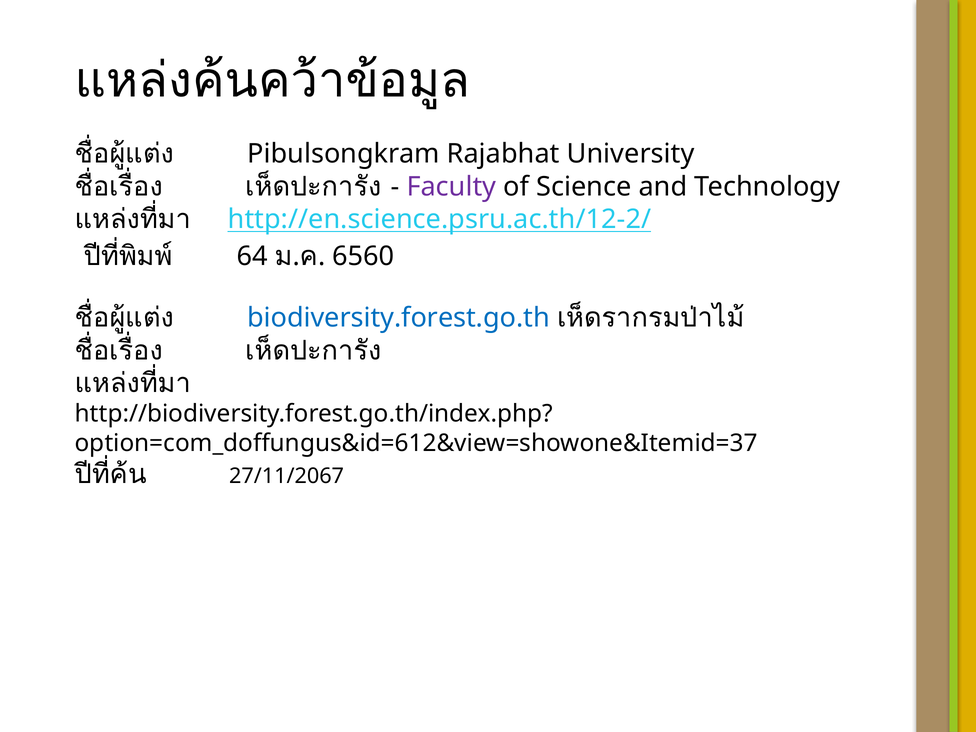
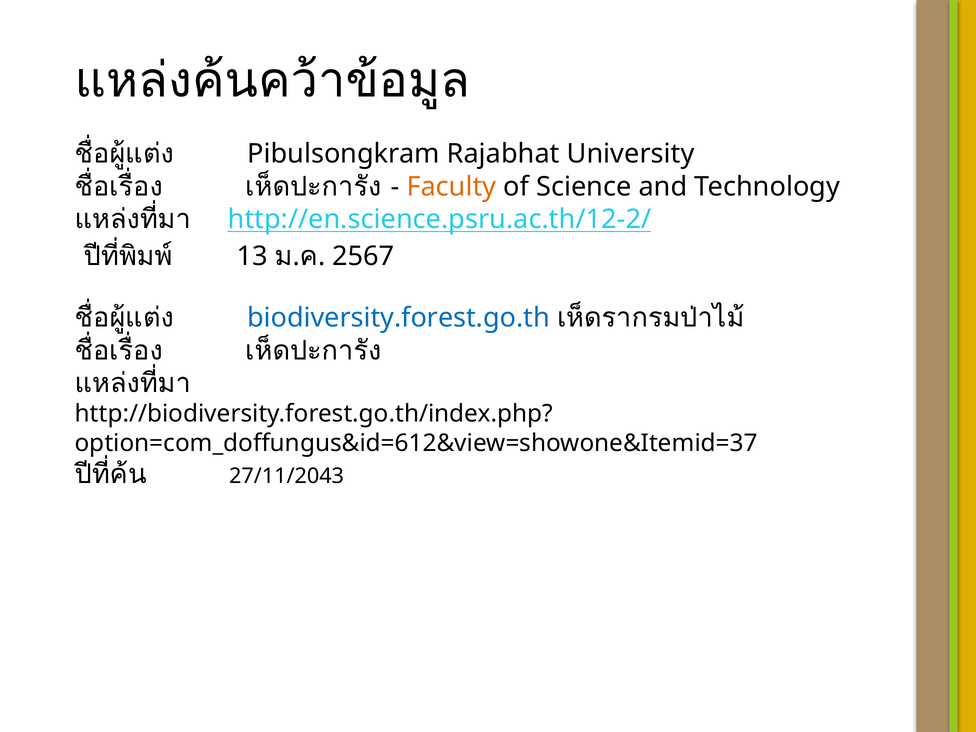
Faculty colour: purple -> orange
64: 64 -> 13
6560: 6560 -> 2567
27/11/2067: 27/11/2067 -> 27/11/2043
